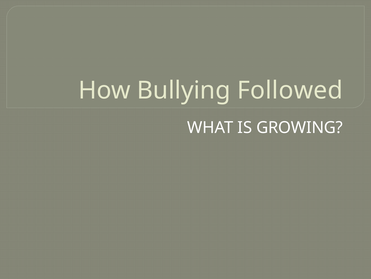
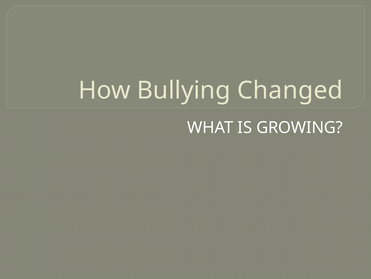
Followed: Followed -> Changed
